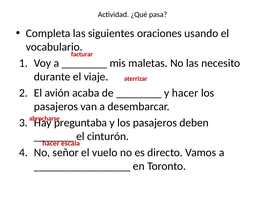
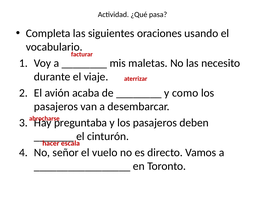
y hacer: hacer -> como
